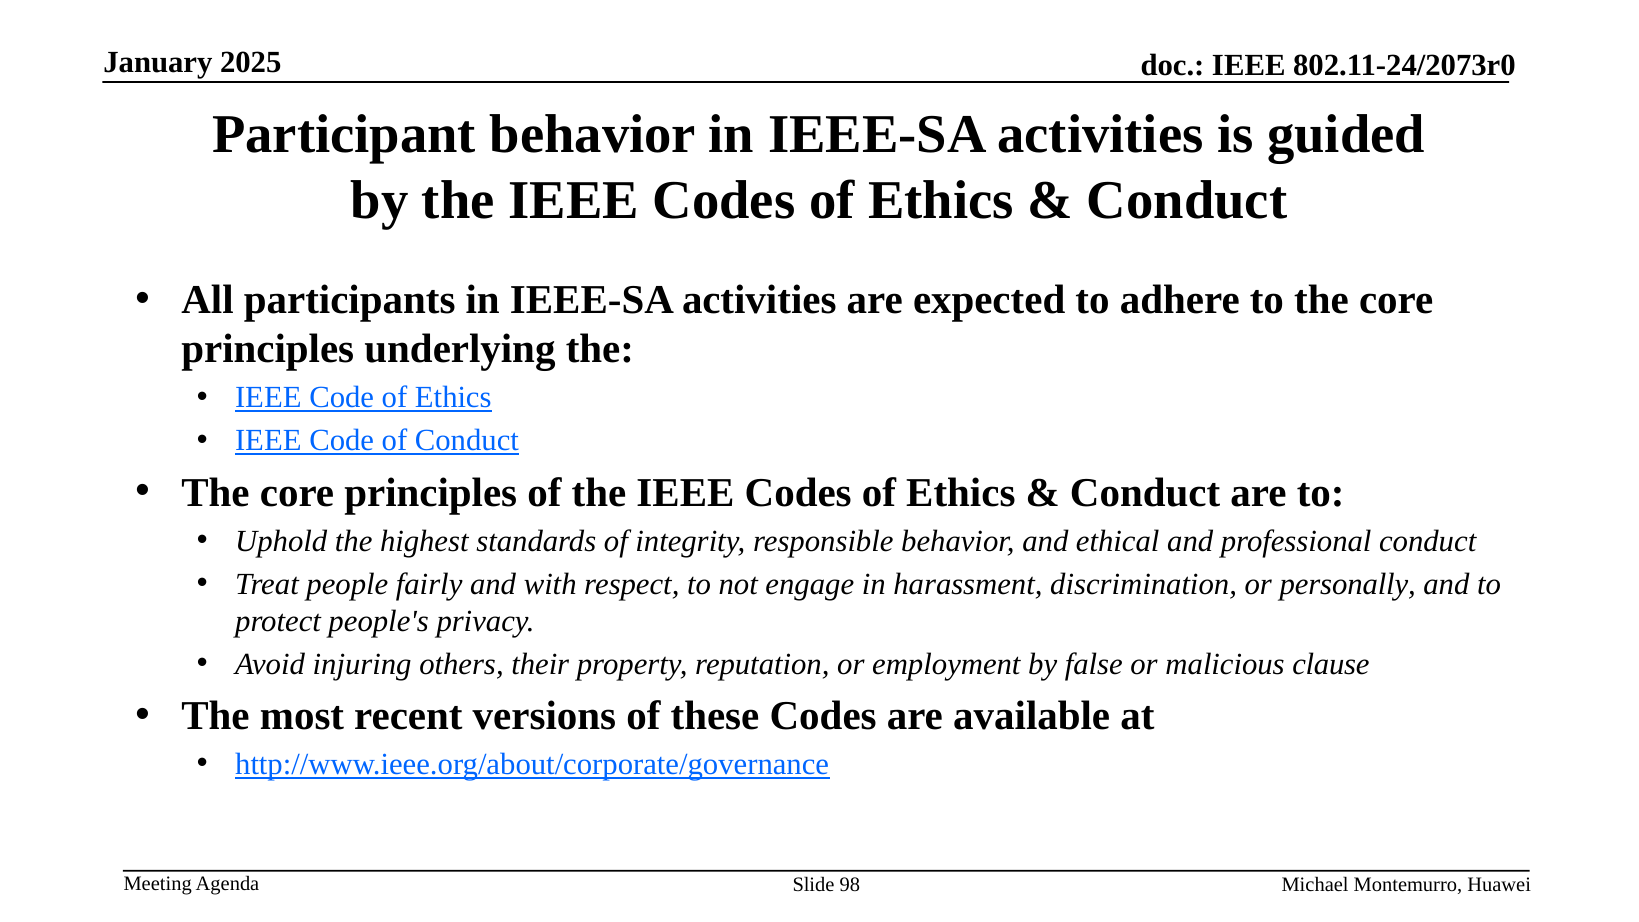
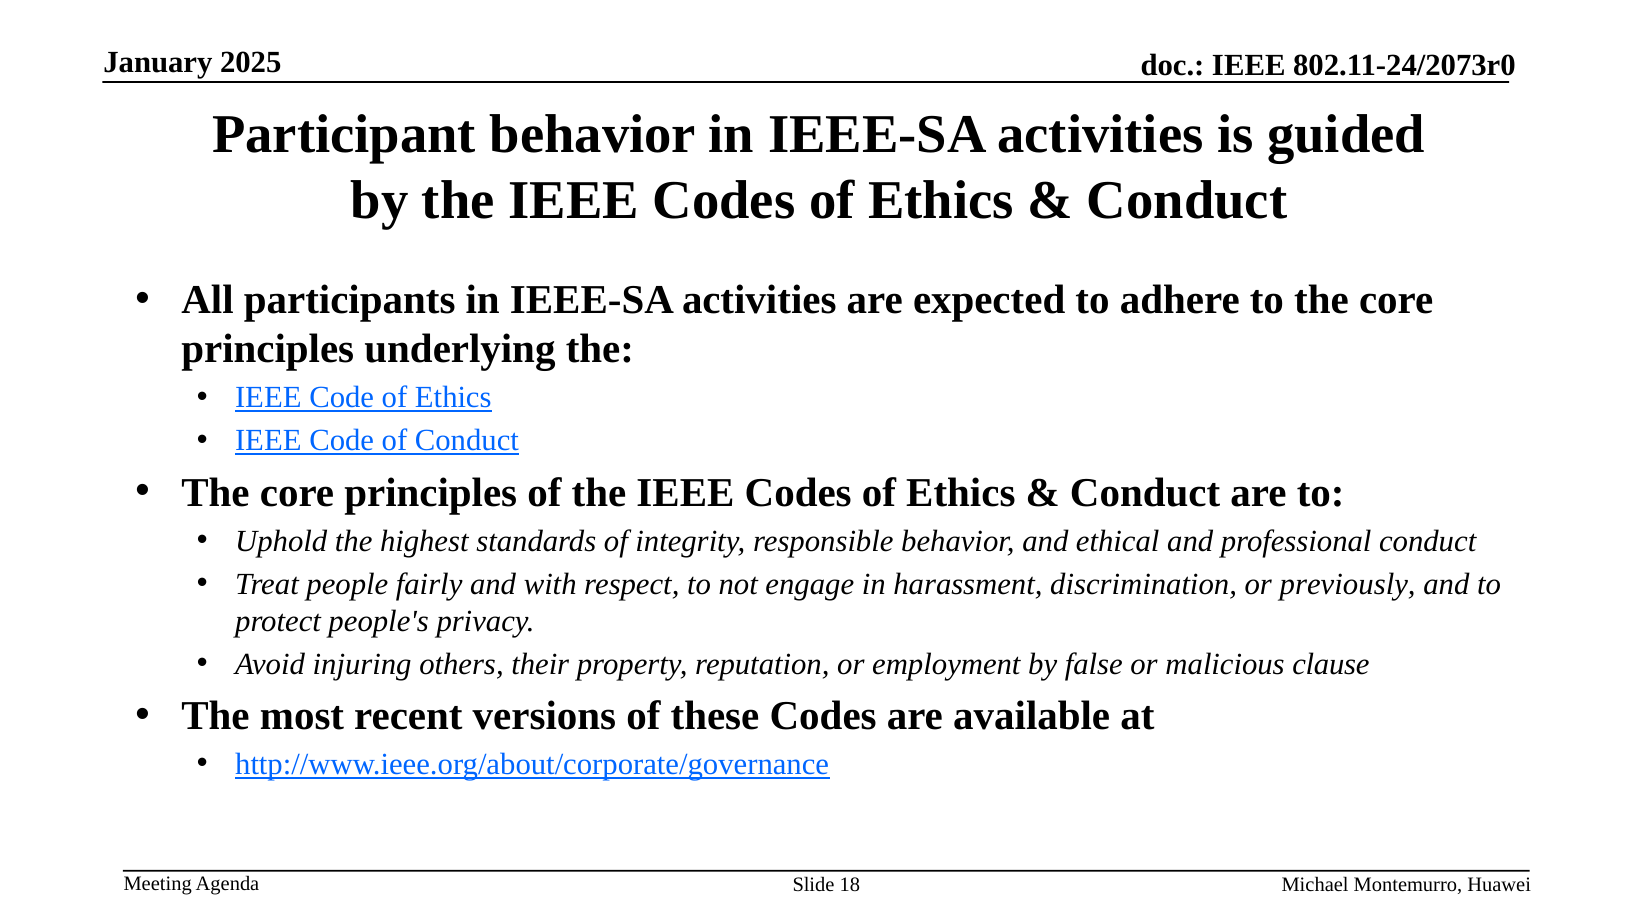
personally: personally -> previously
98: 98 -> 18
